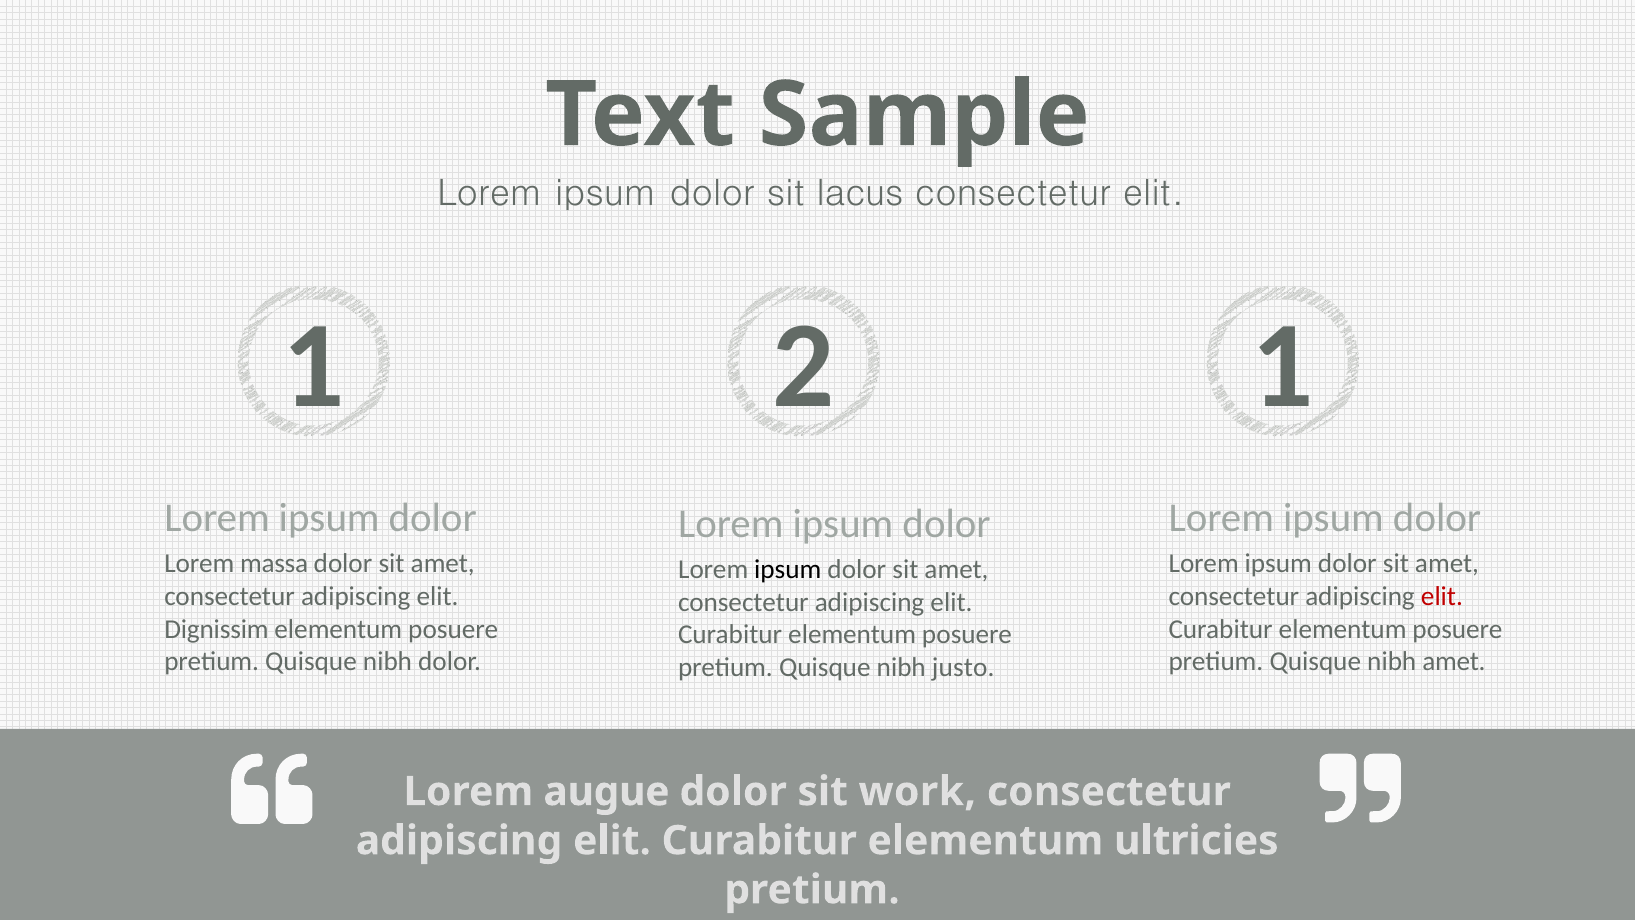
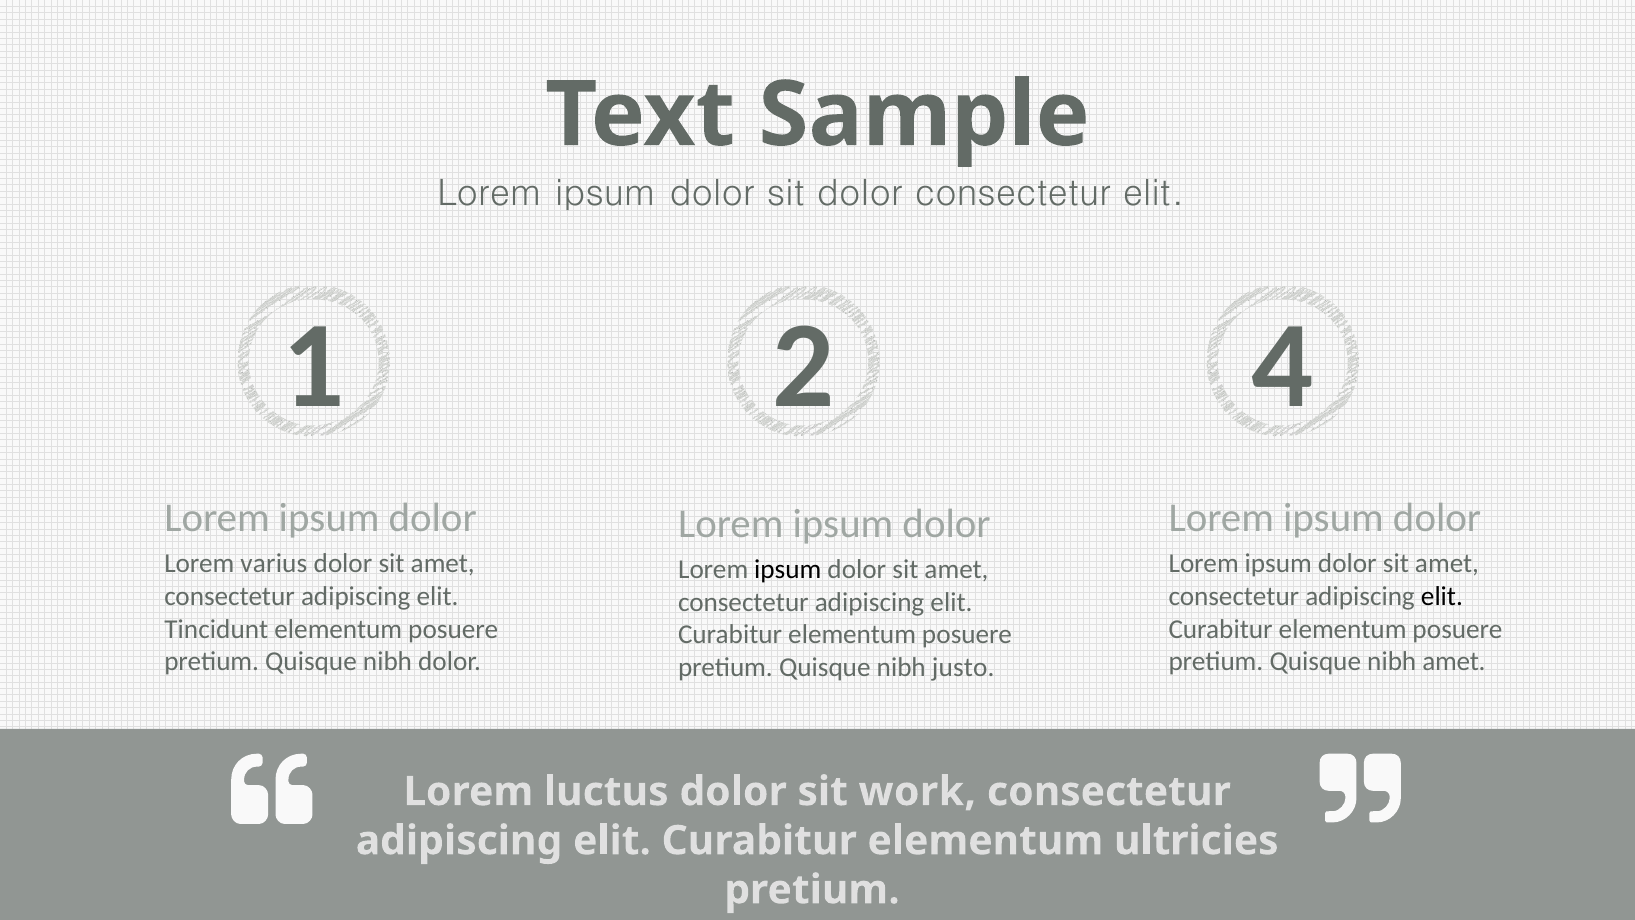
sit lacus: lacus -> dolor
2 1: 1 -> 4
massa: massa -> varius
elit at (1442, 596) colour: red -> black
Dignissim: Dignissim -> Tincidunt
augue: augue -> luctus
